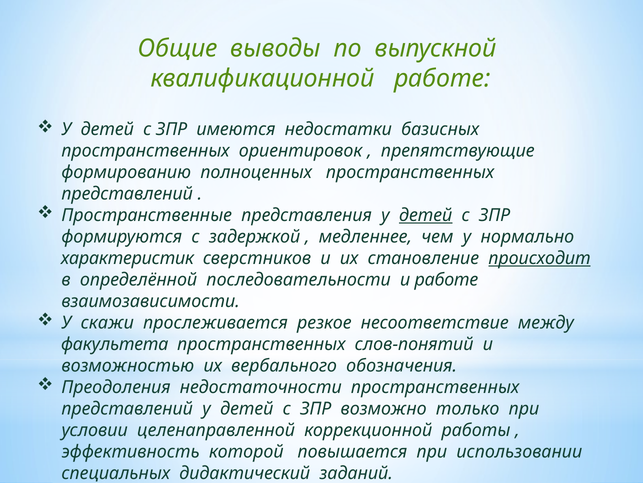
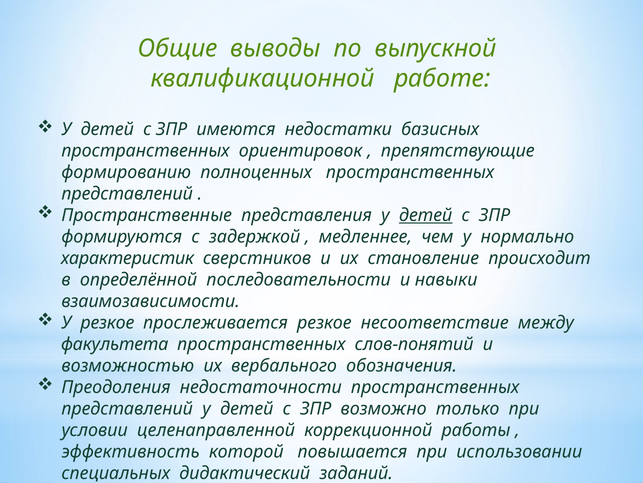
происходит underline: present -> none
и работе: работе -> навыки
У скажи: скажи -> резкое
